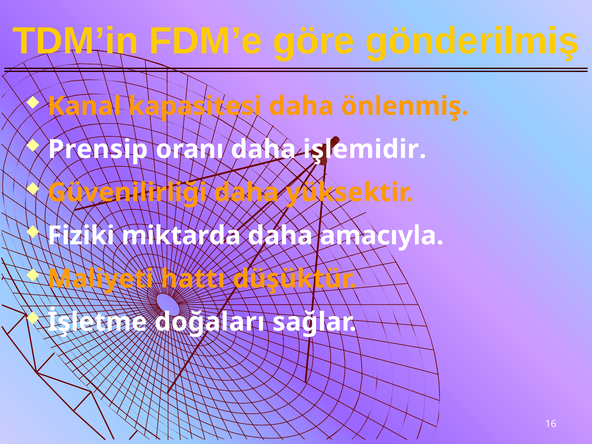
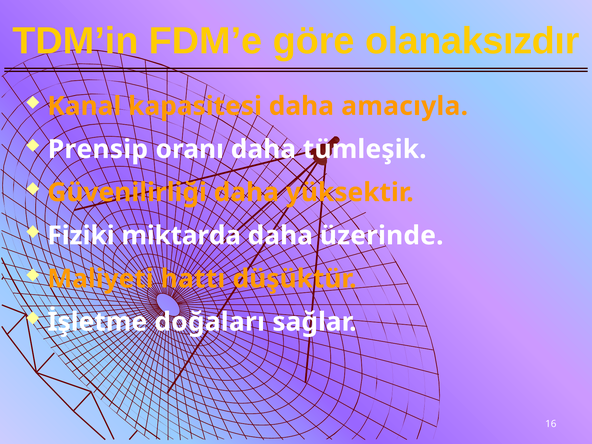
gönderilmiş: gönderilmiş -> olanaksızdır
önlenmiş: önlenmiş -> amacıyla
işlemidir: işlemidir -> tümleşik
amacıyla: amacıyla -> üzerinde
